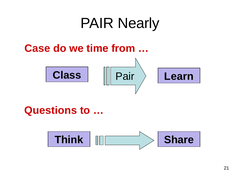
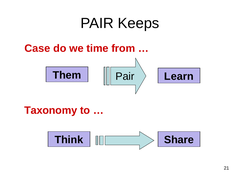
Nearly: Nearly -> Keeps
Class: Class -> Them
Questions: Questions -> Taxonomy
